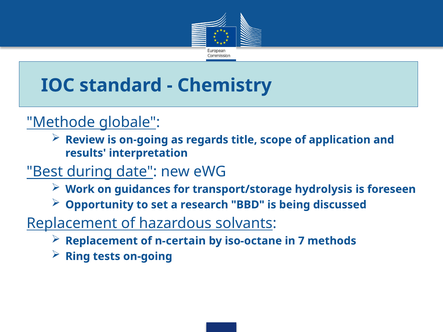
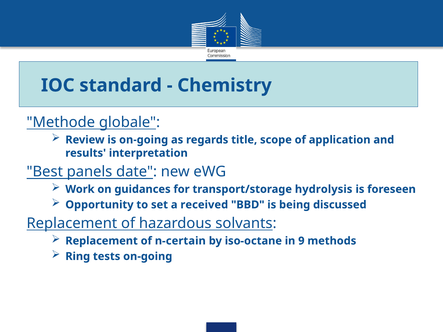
during: during -> panels
research: research -> received
7: 7 -> 9
